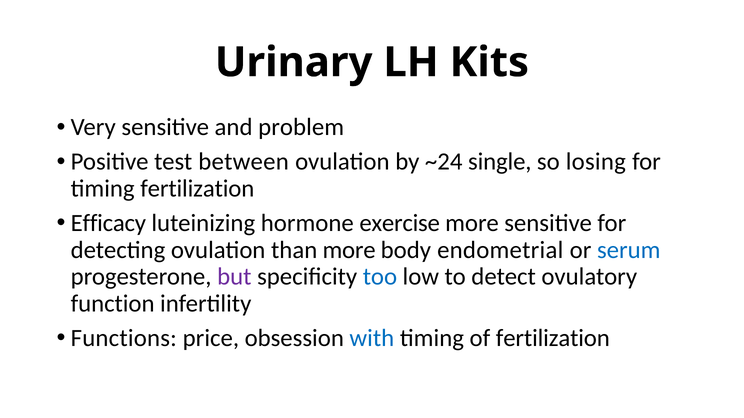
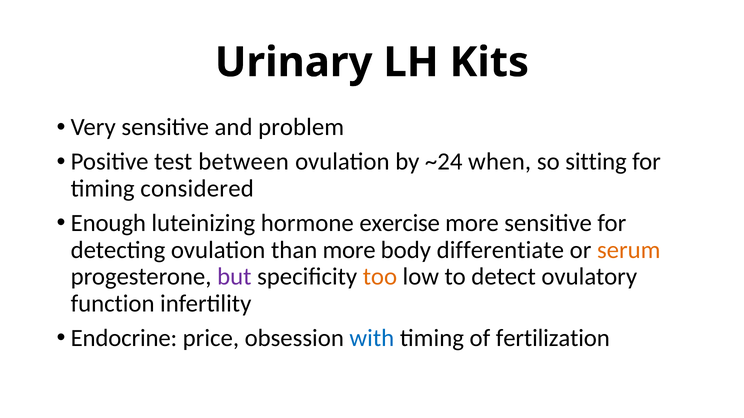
single: single -> when
losing: losing -> sitting
timing fertilization: fertilization -> considered
Efficacy: Efficacy -> Enough
endometrial: endometrial -> differentiate
serum colour: blue -> orange
too colour: blue -> orange
Functions: Functions -> Endocrine
